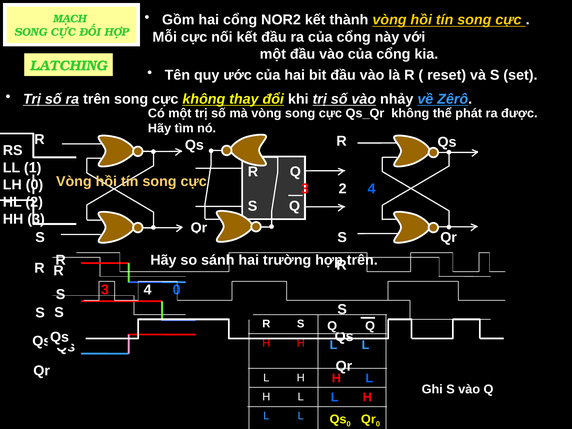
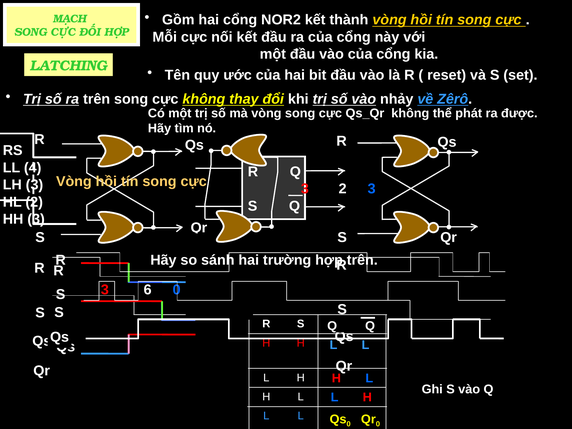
LL 1: 1 -> 4
LH 0: 0 -> 3
2 4: 4 -> 3
3 4: 4 -> 6
